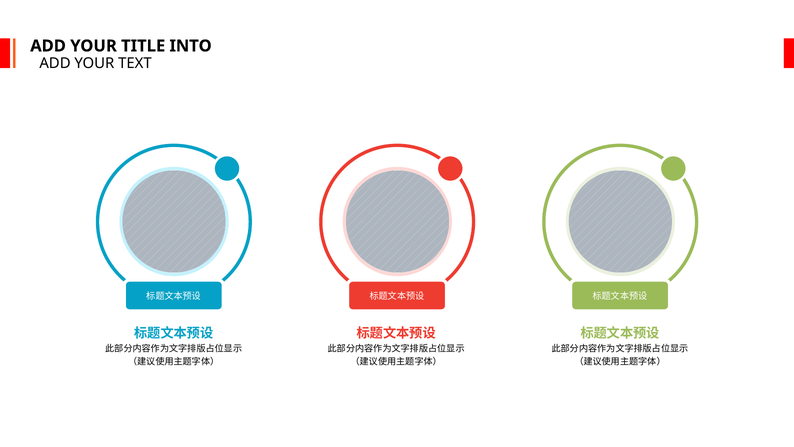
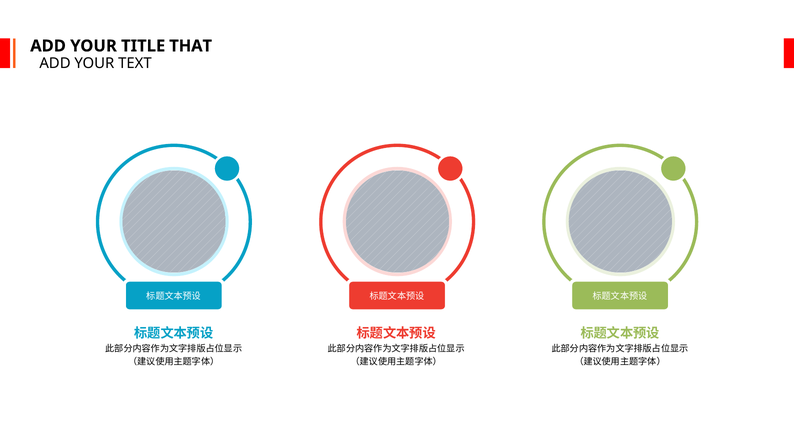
INTO: INTO -> THAT
